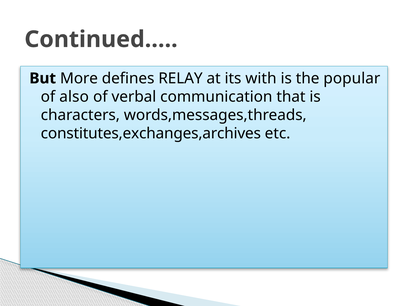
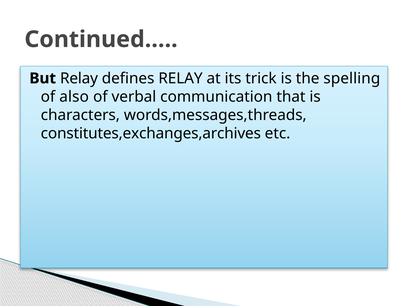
But More: More -> Relay
with: with -> trick
popular: popular -> spelling
